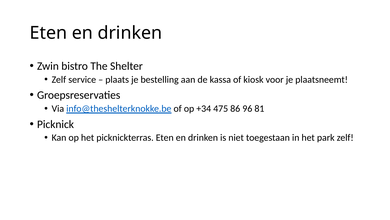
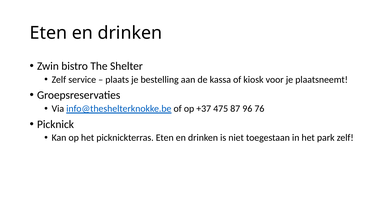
+34: +34 -> +37
86: 86 -> 87
81: 81 -> 76
